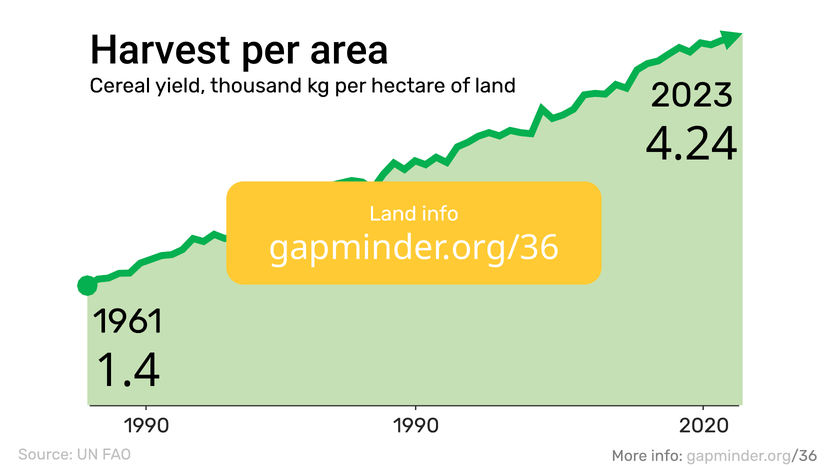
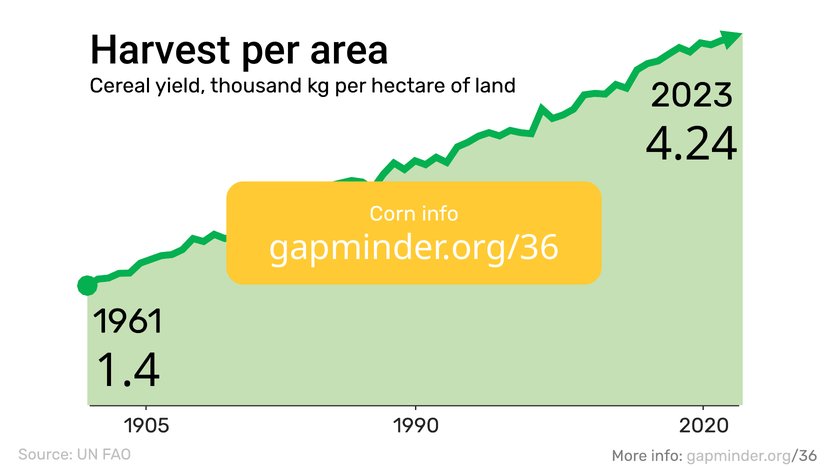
Land at (393, 214): Land -> Corn
1990 at (147, 425): 1990 -> 1905
